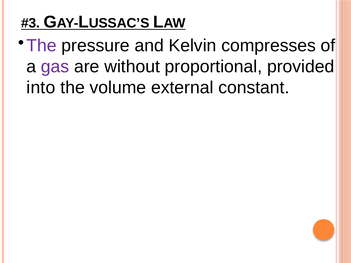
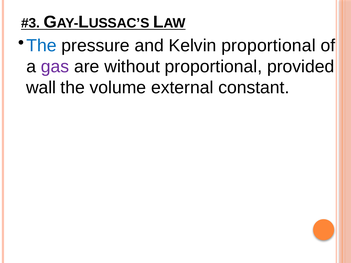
The at (41, 46) colour: purple -> blue
Kelvin compresses: compresses -> proportional
into: into -> wall
